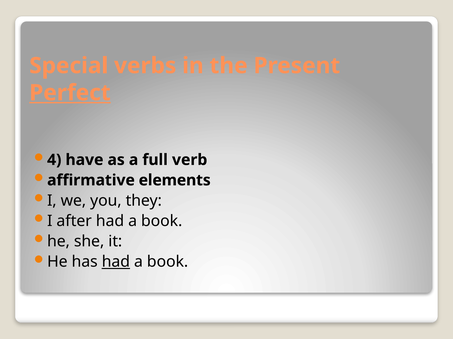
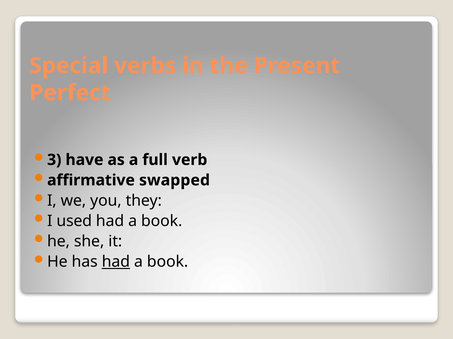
Perfect underline: present -> none
4: 4 -> 3
elements: elements -> swapped
after: after -> used
